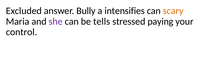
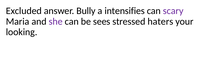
scary colour: orange -> purple
tells: tells -> sees
paying: paying -> haters
control: control -> looking
